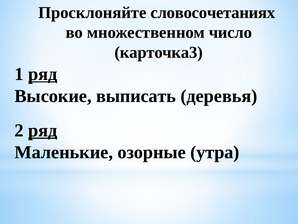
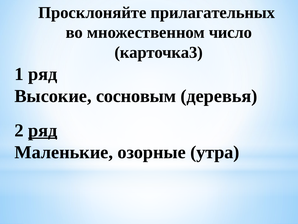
словосочетаниях: словосочетаниях -> прилагательных
ряд at (43, 74) underline: present -> none
выписать: выписать -> сосновым
